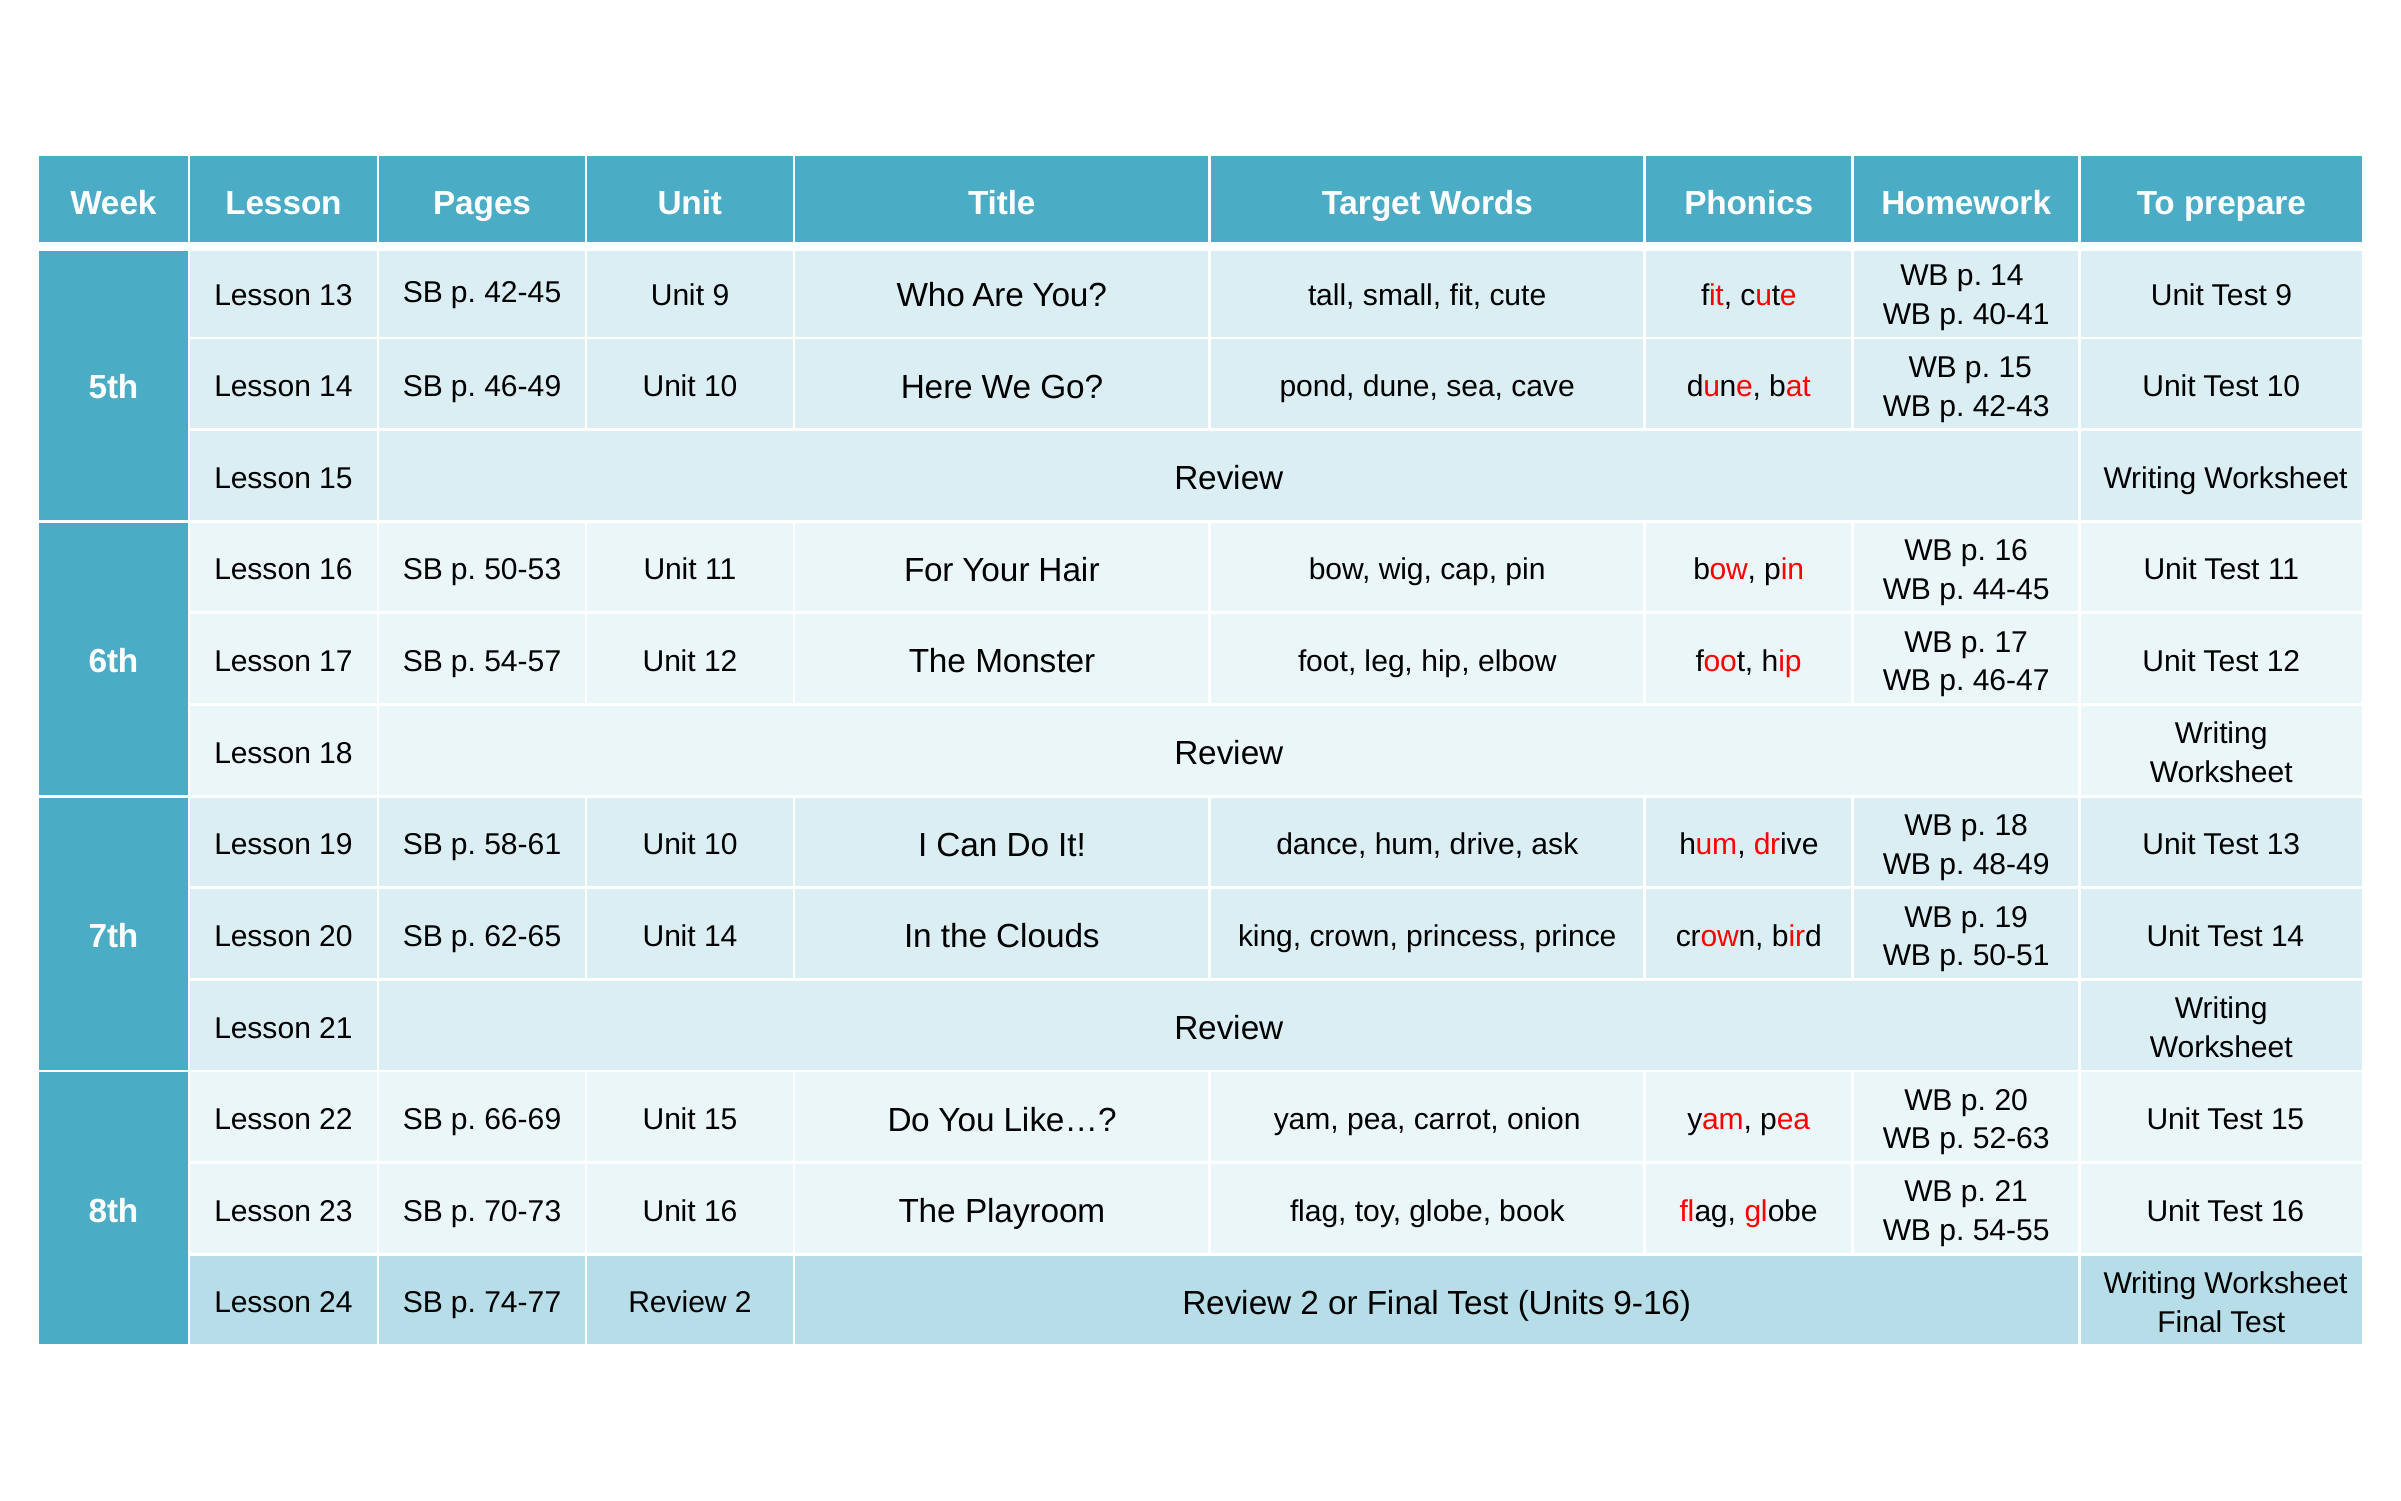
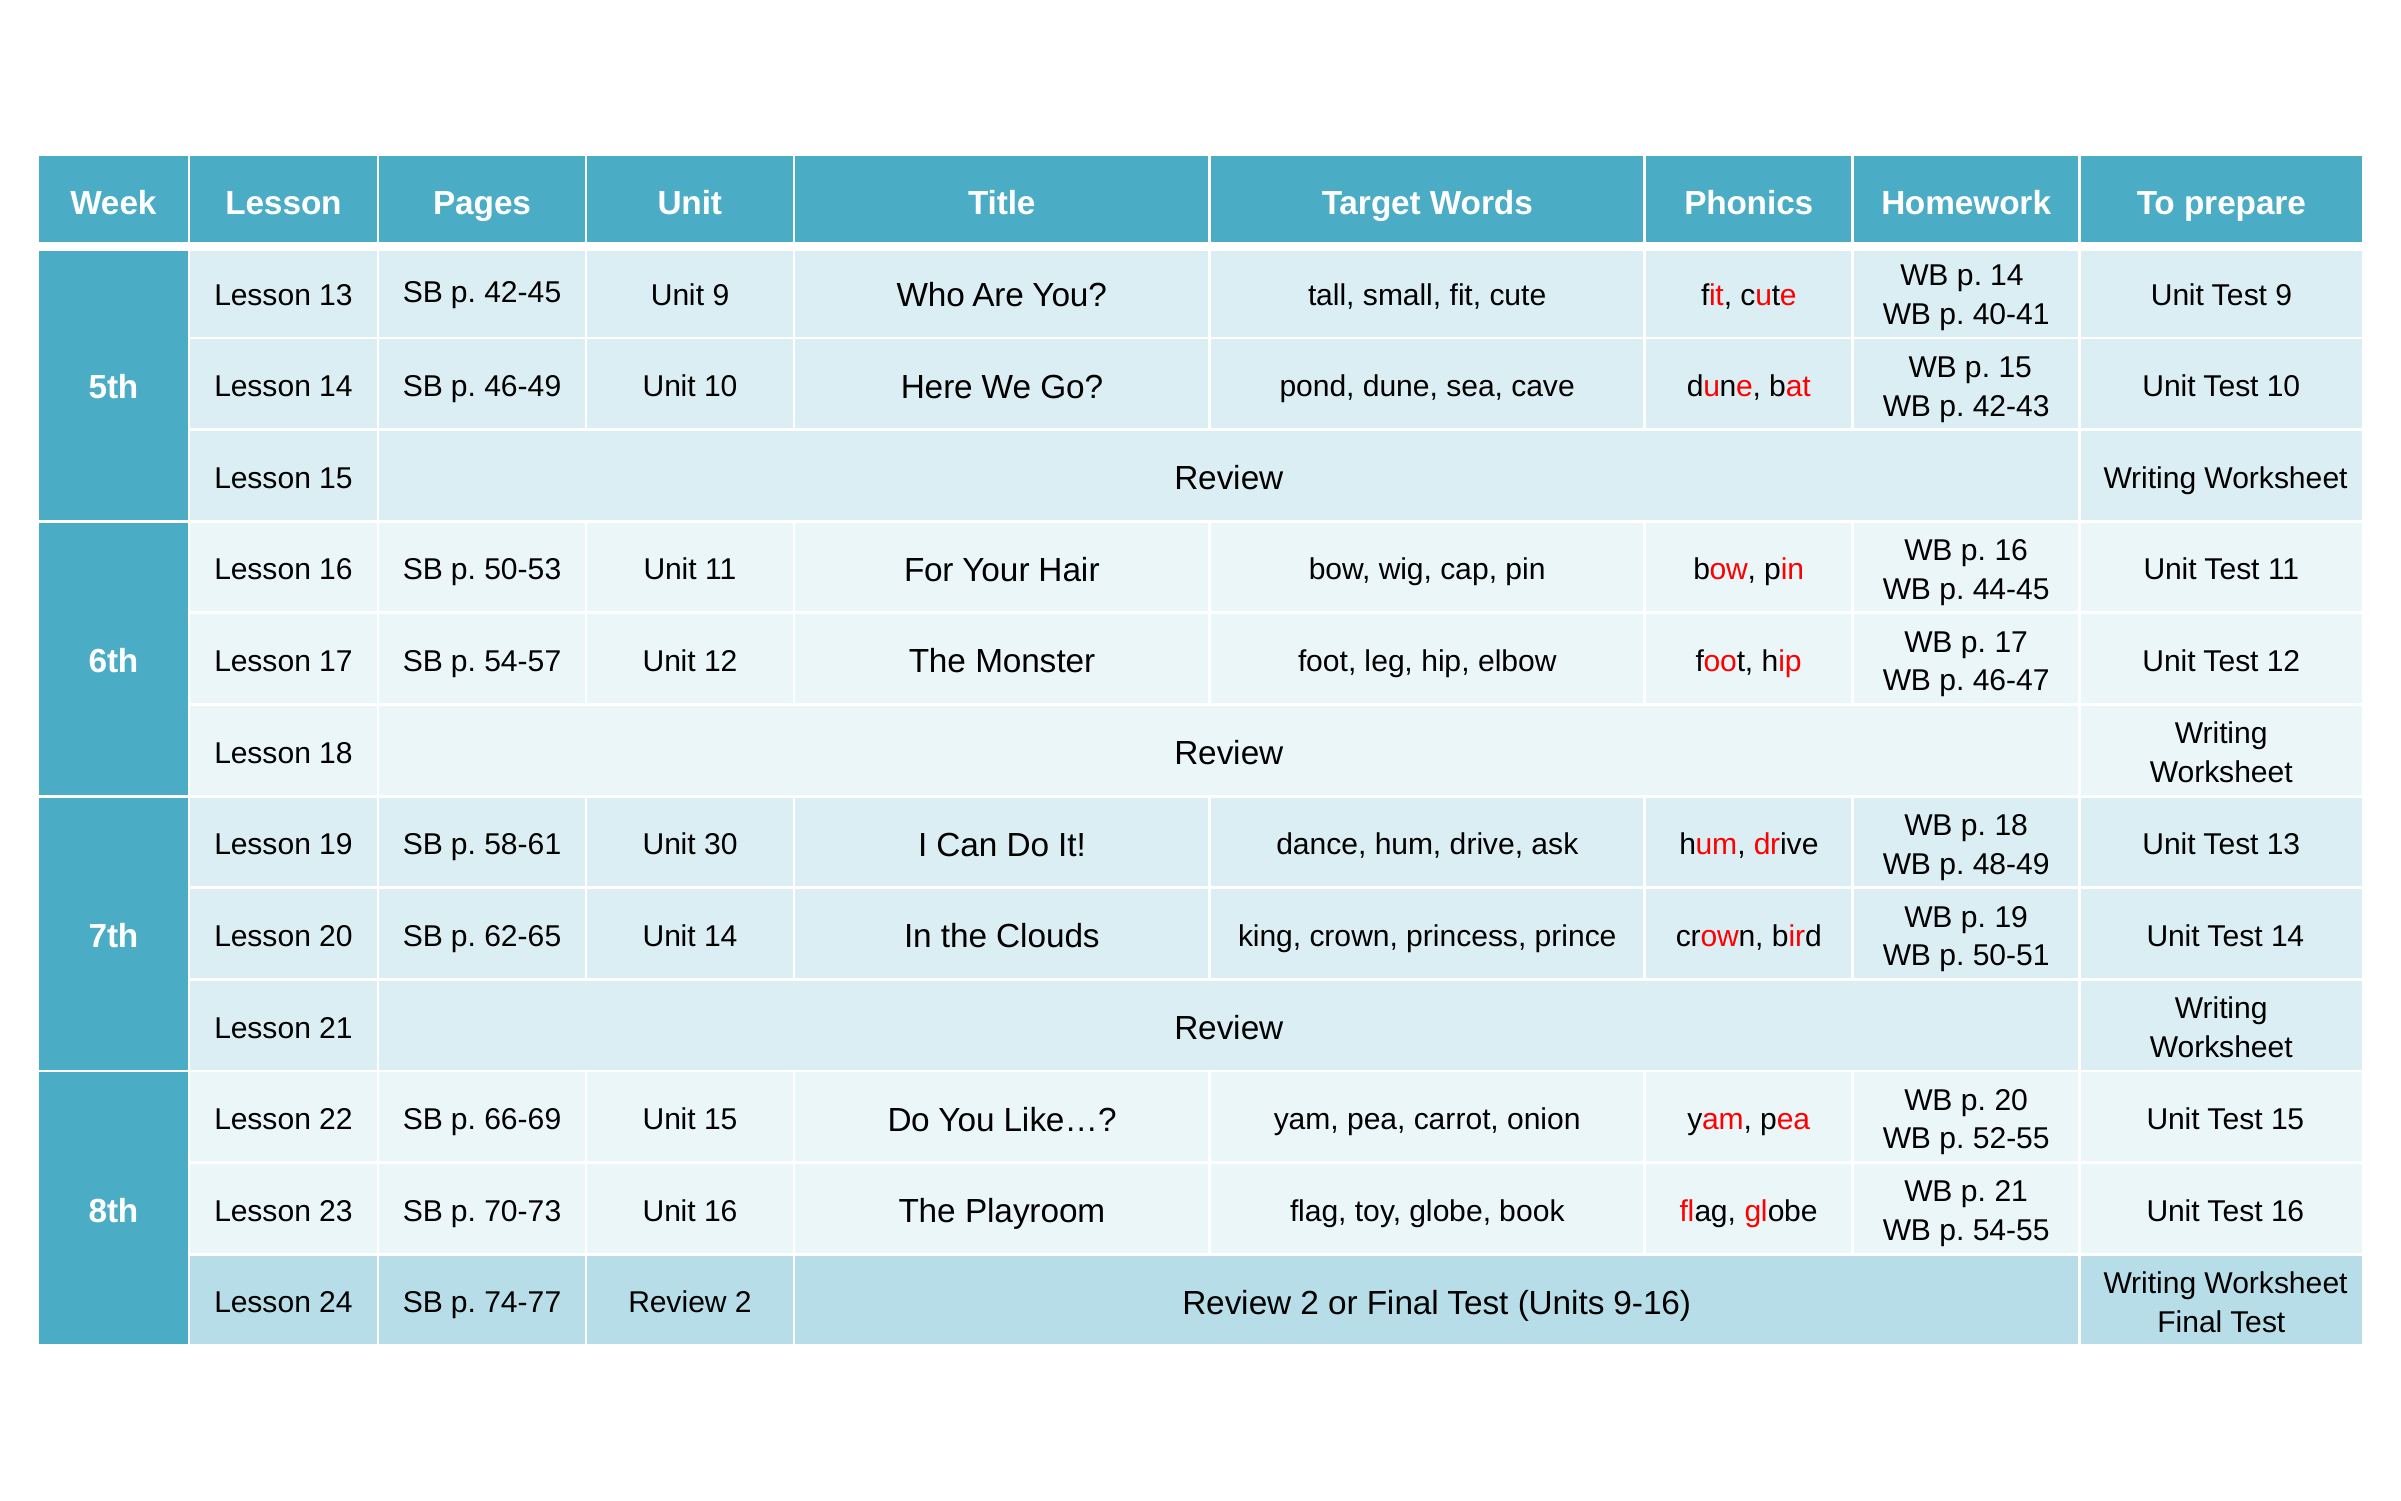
58-61 Unit 10: 10 -> 30
52-63: 52-63 -> 52-55
